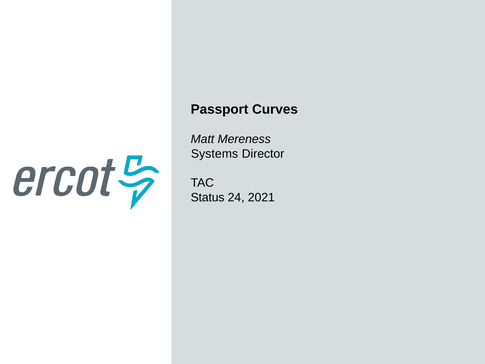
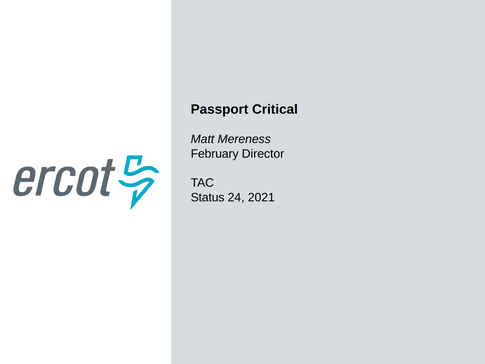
Curves: Curves -> Critical
Systems: Systems -> February
